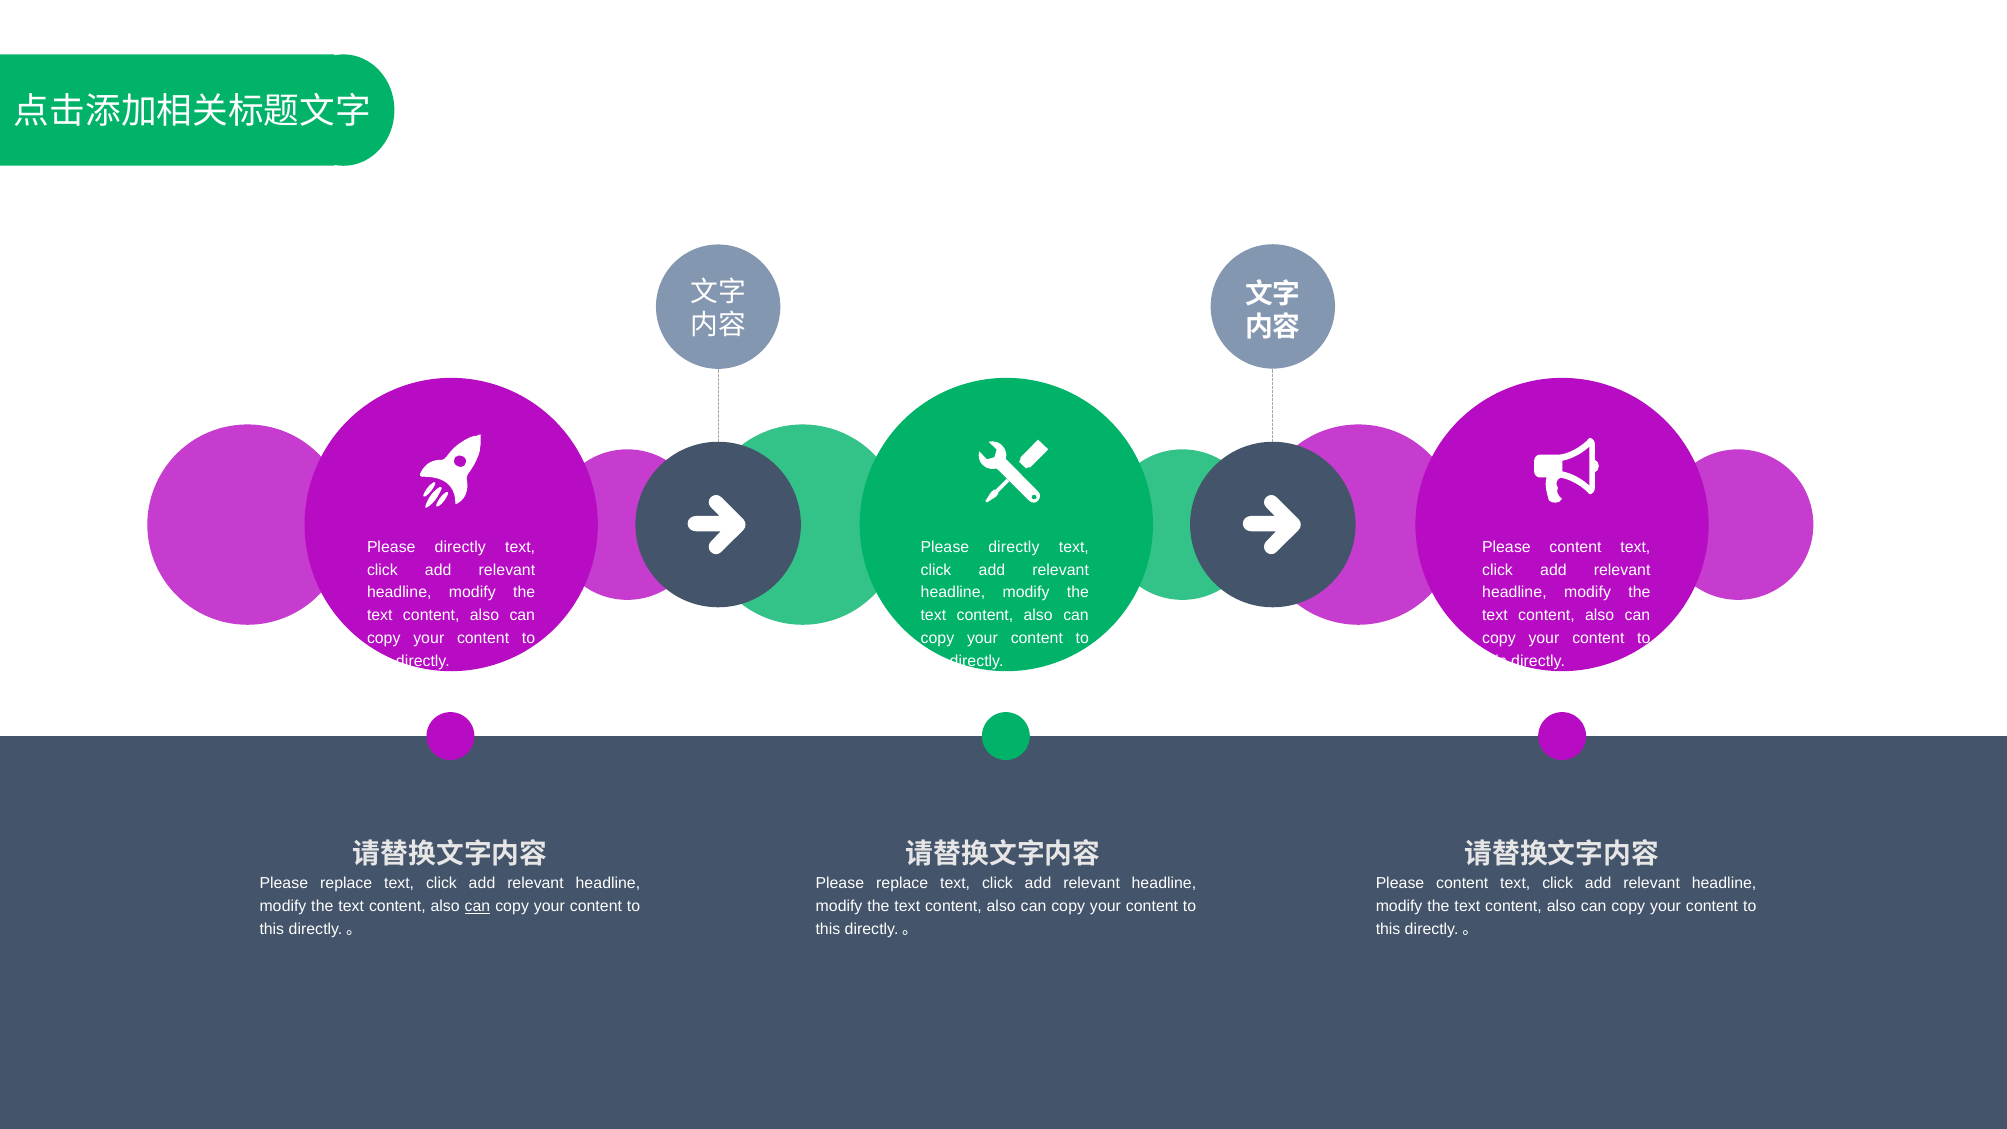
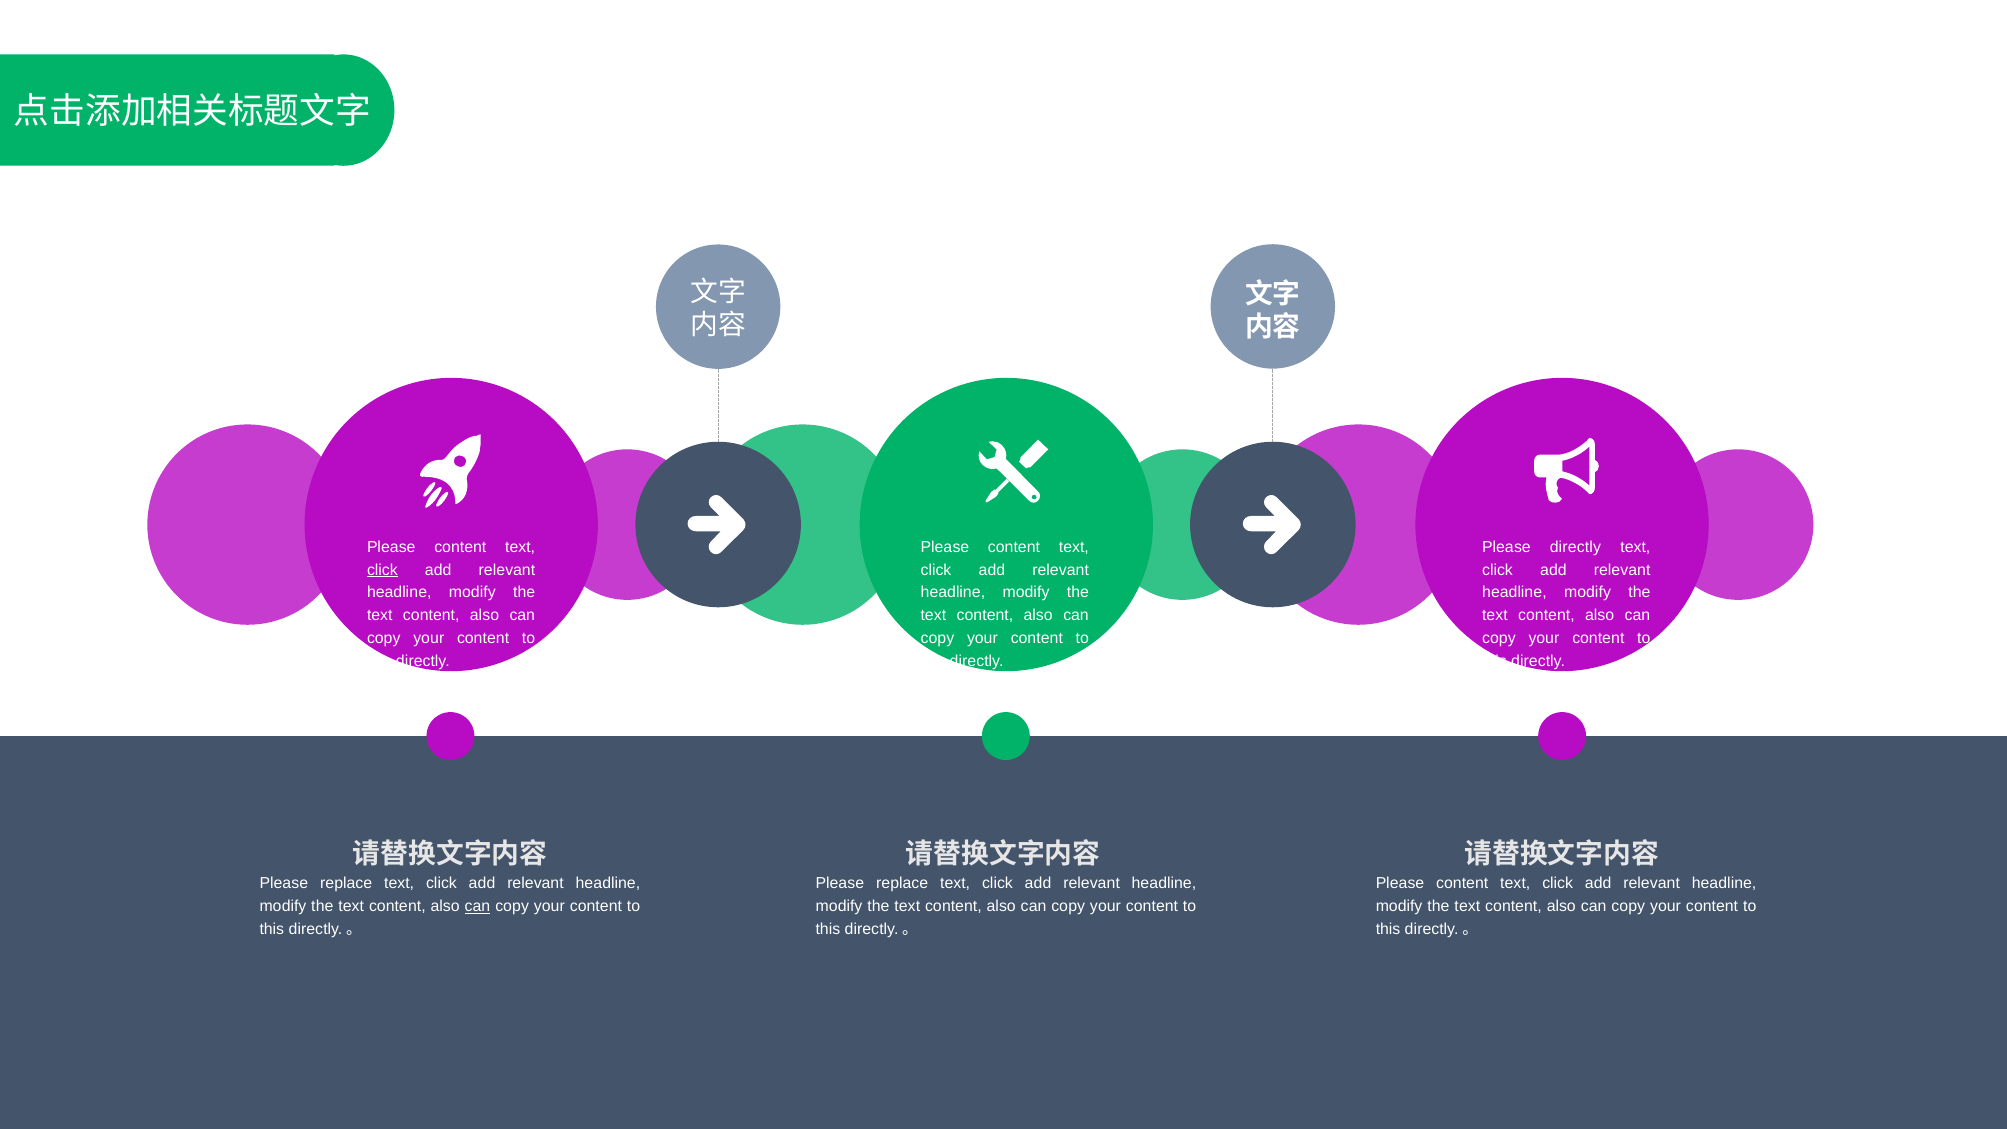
directly at (460, 547): directly -> content
directly at (1014, 547): directly -> content
content at (1575, 547): content -> directly
click at (382, 570) underline: none -> present
